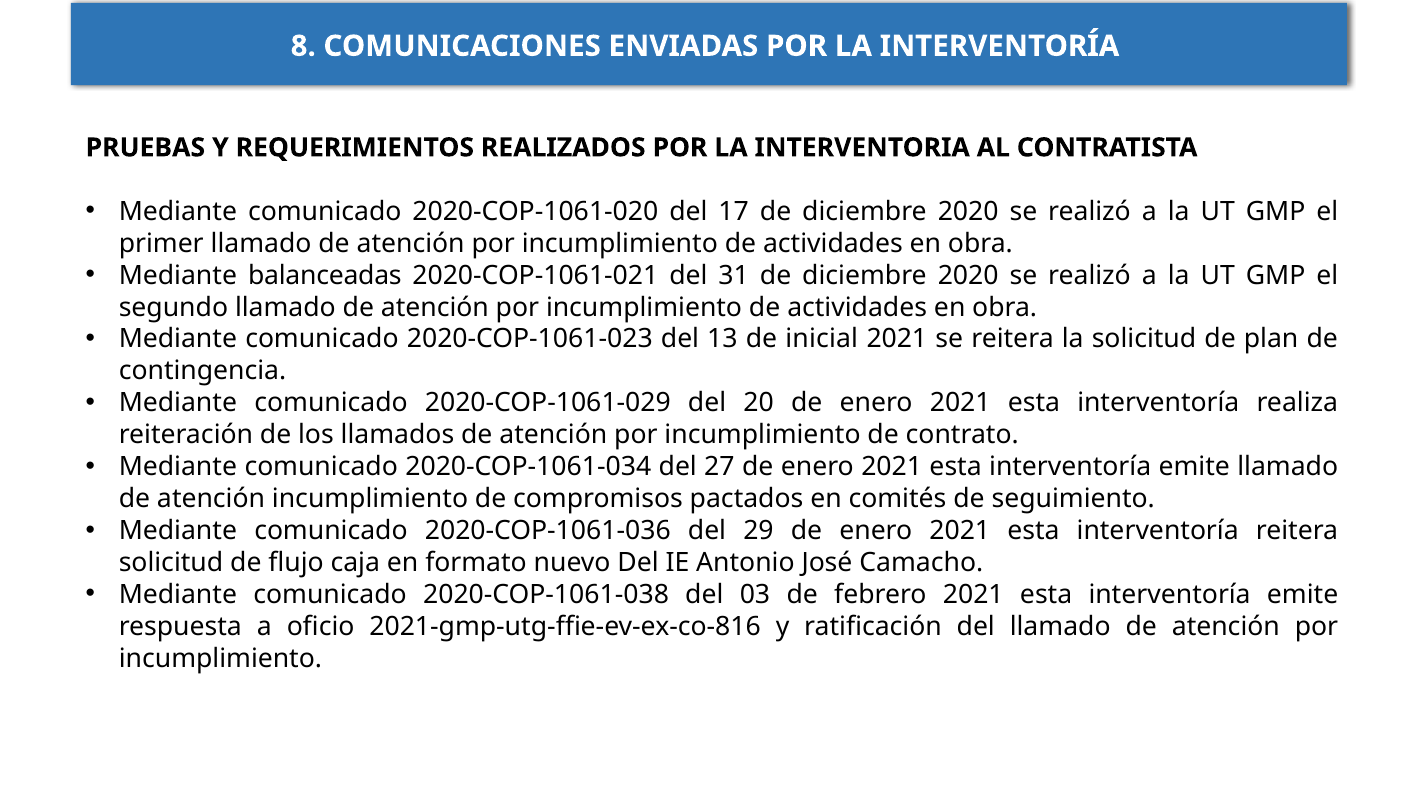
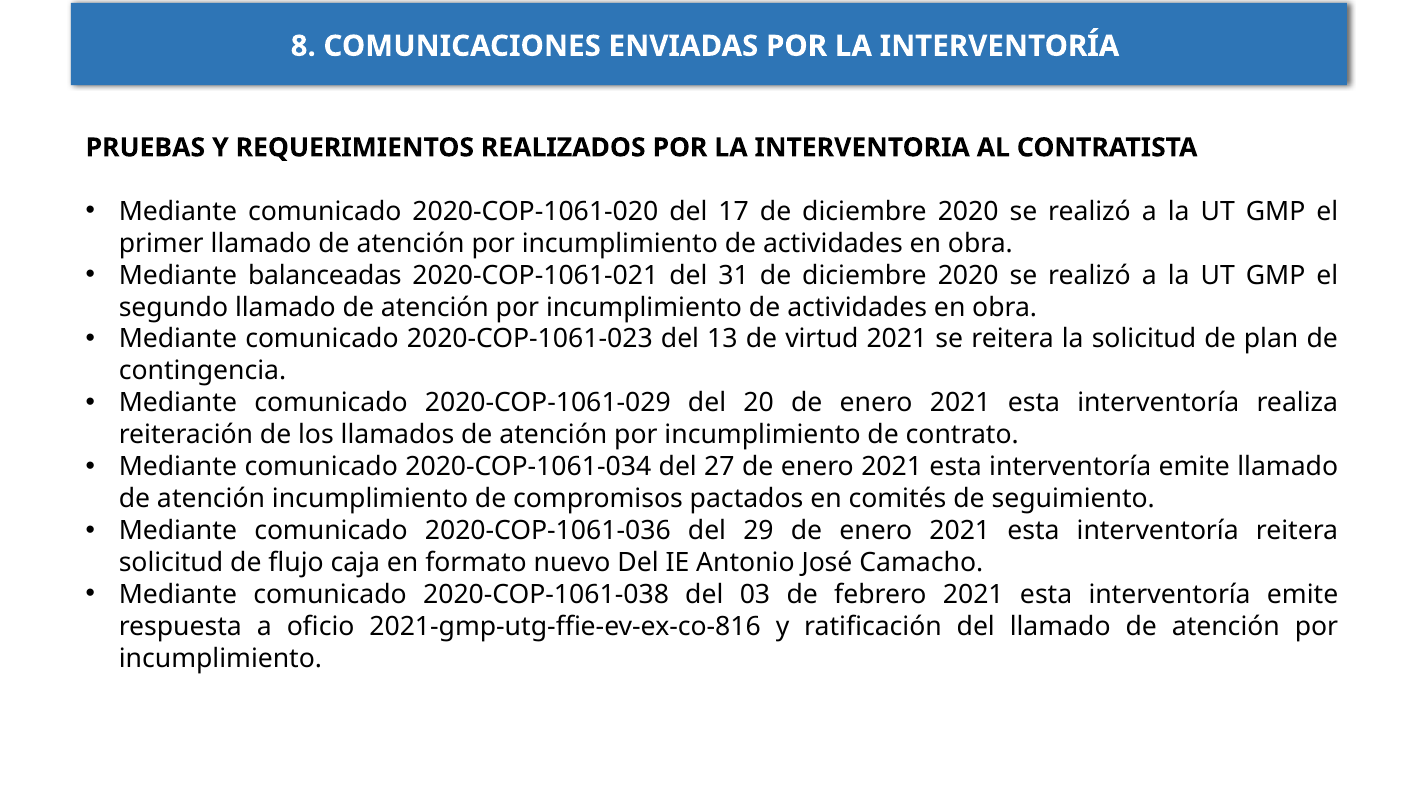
inicial: inicial -> virtud
